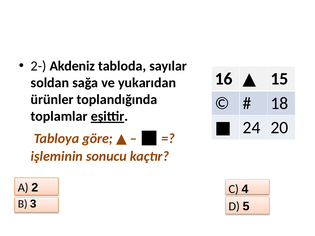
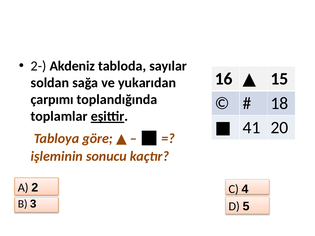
ürünler: ürünler -> çarpımı
24: 24 -> 41
